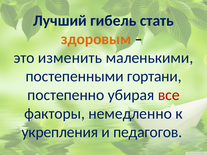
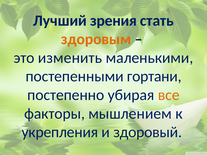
гибель: гибель -> зрения
все colour: red -> orange
немедленно: немедленно -> мышлением
педагогов: педагогов -> здоровый
